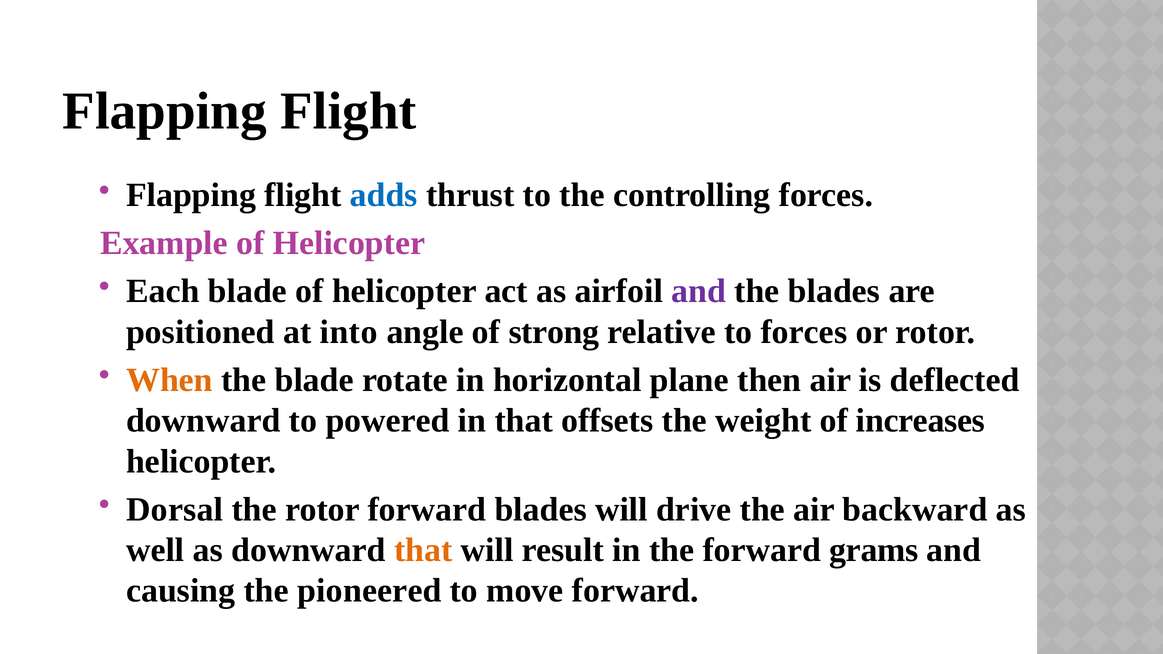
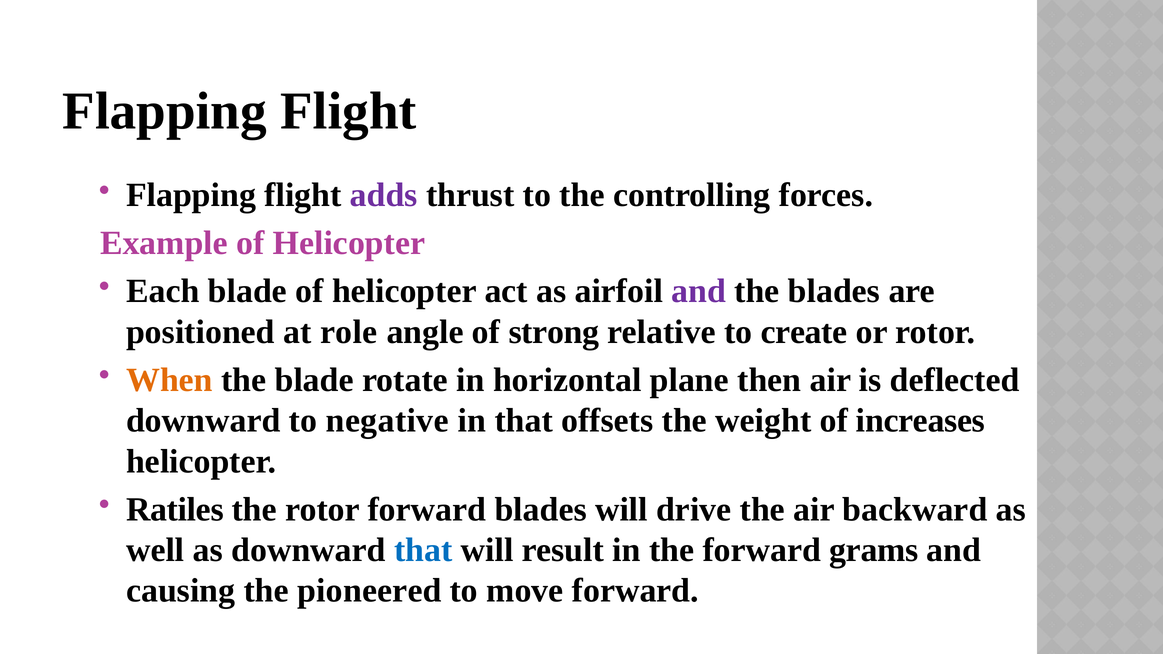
adds colour: blue -> purple
into: into -> role
to forces: forces -> create
powered: powered -> negative
Dorsal: Dorsal -> Ratiles
that at (423, 550) colour: orange -> blue
